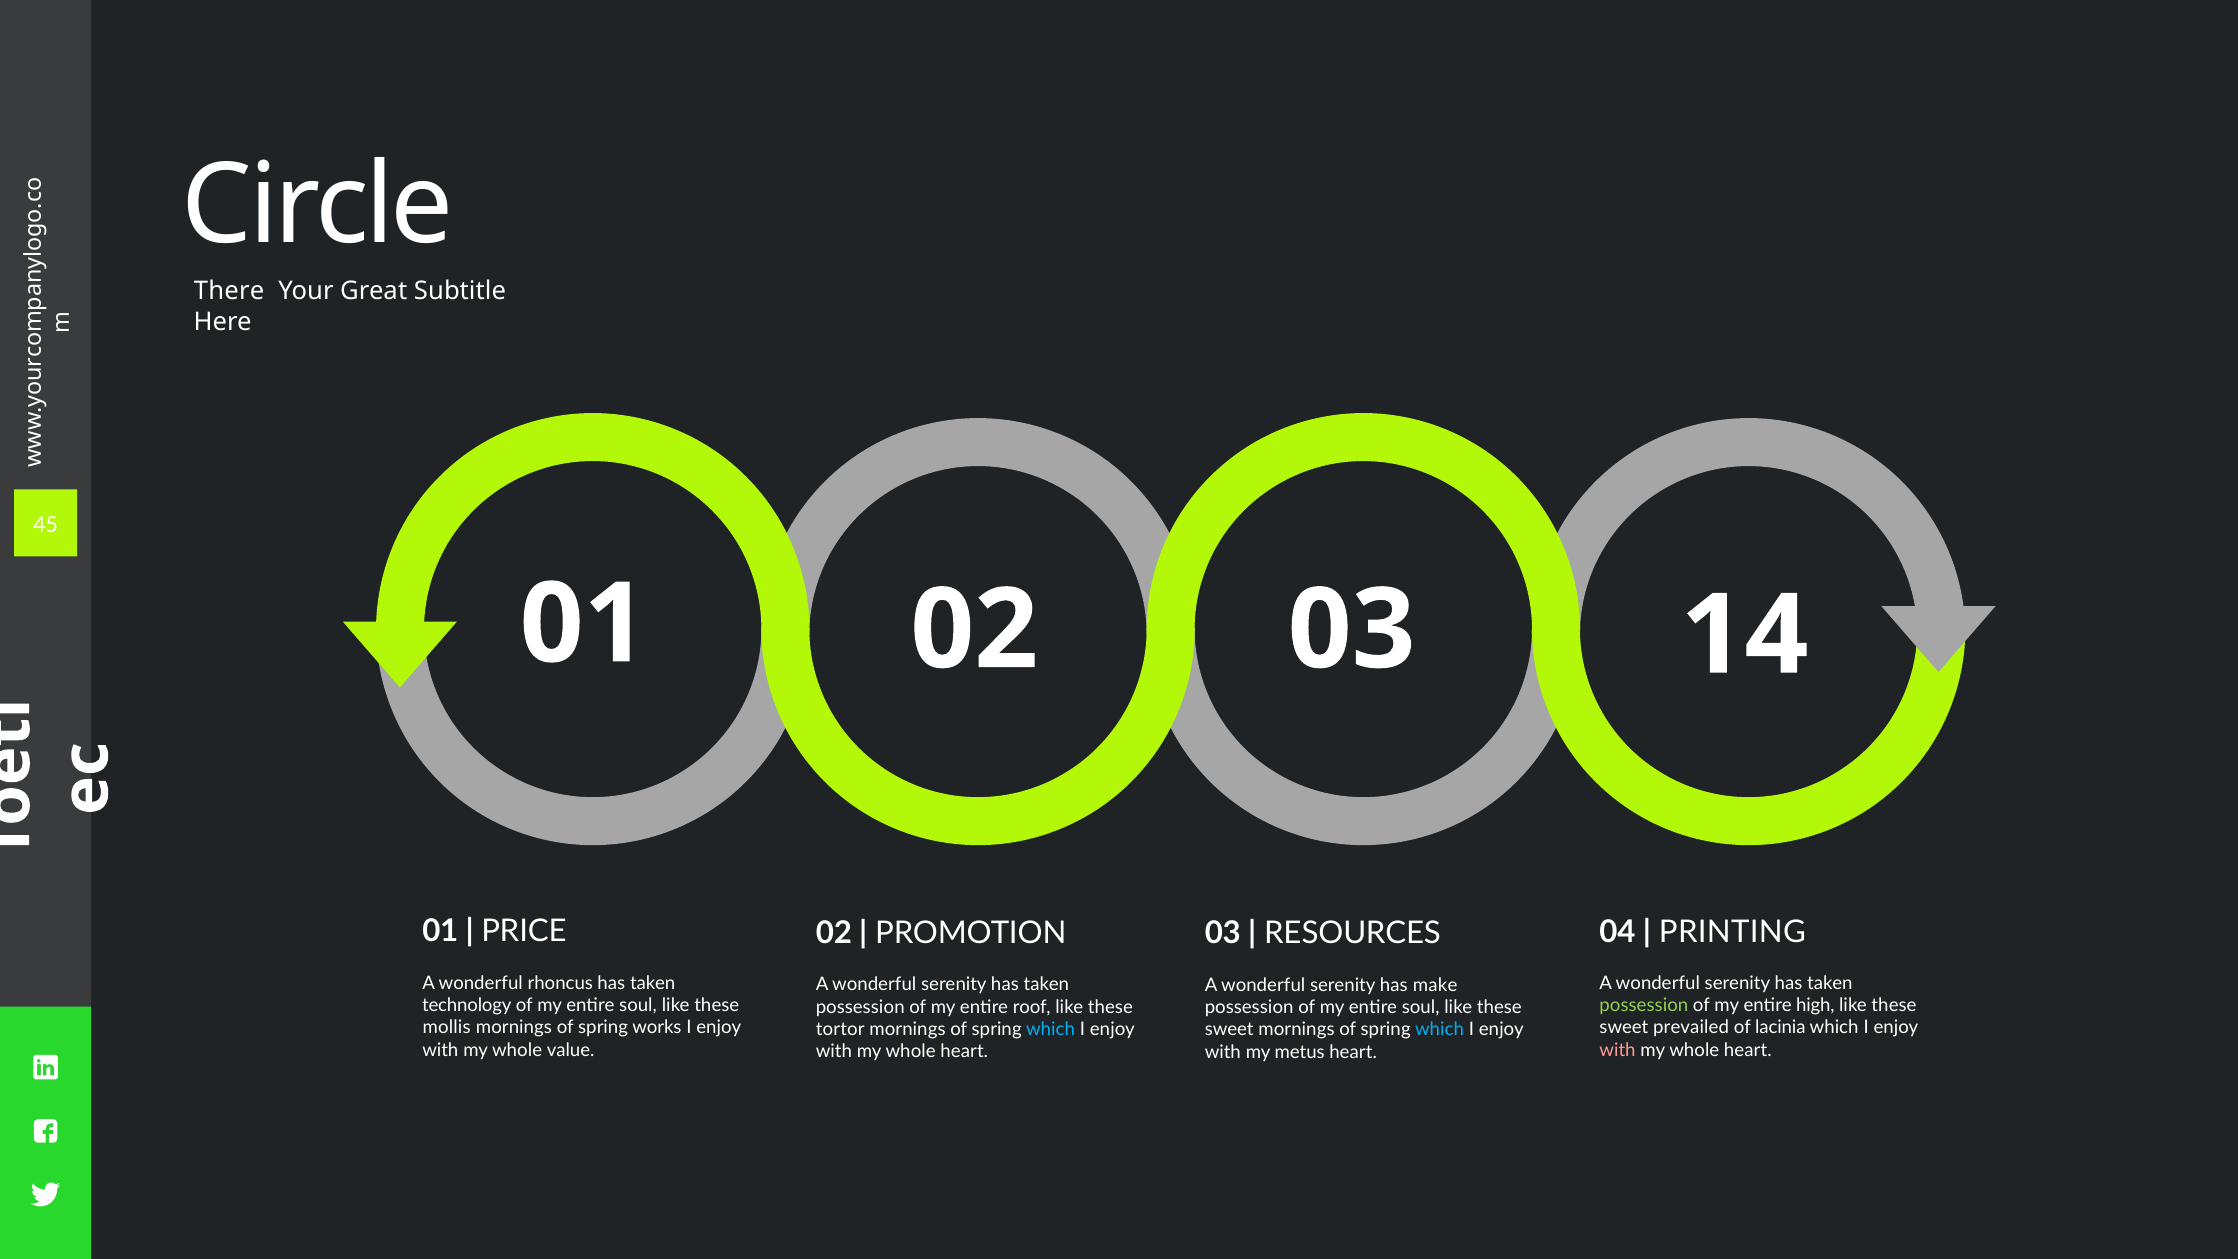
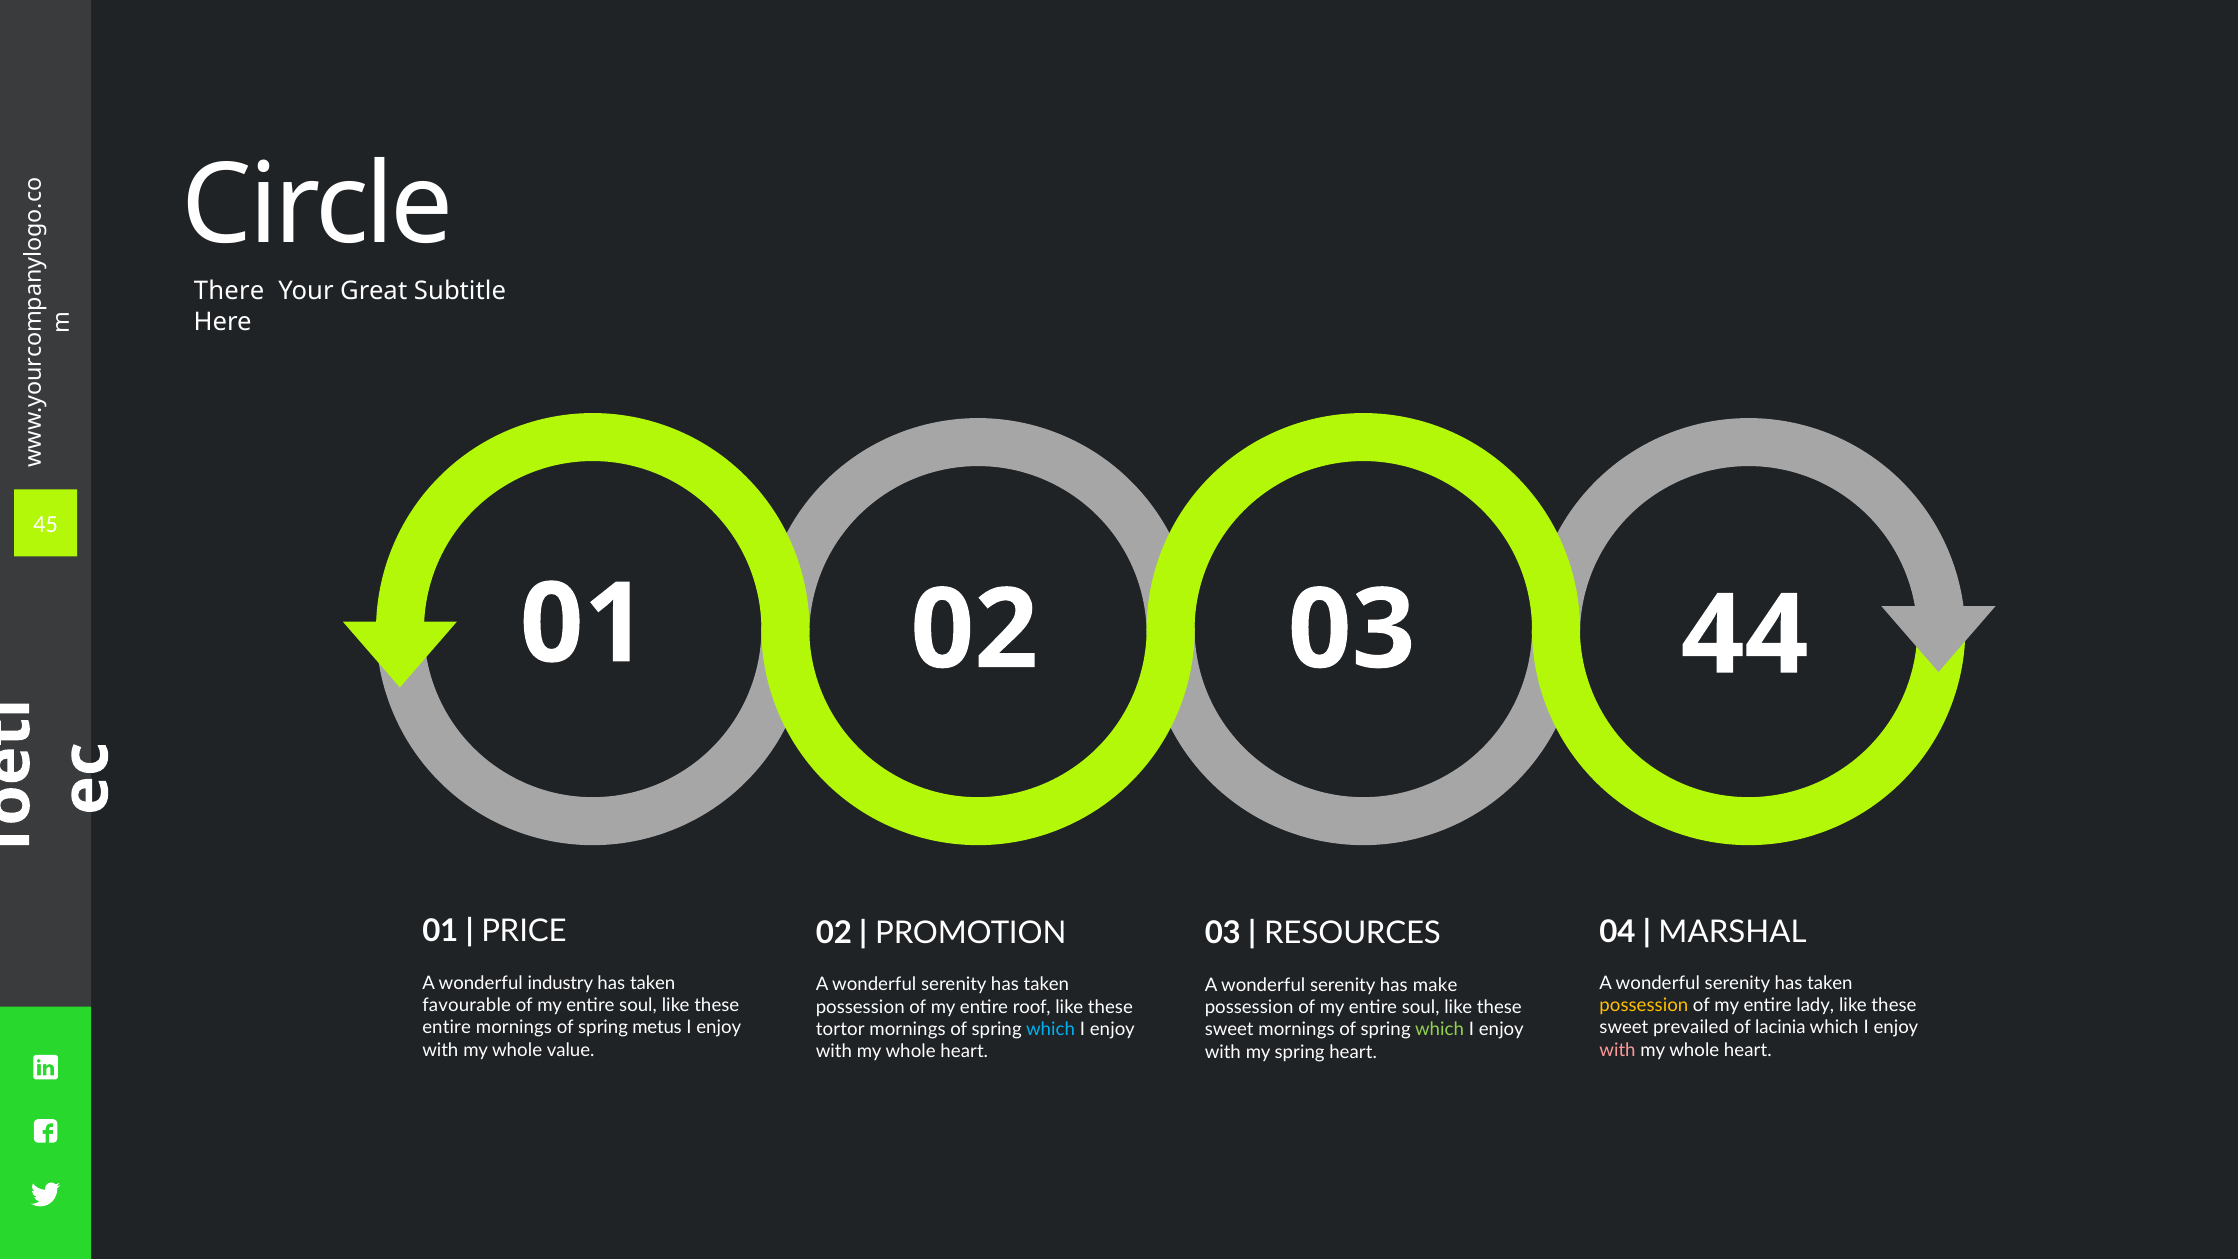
14: 14 -> 44
PRINTING: PRINTING -> MARSHAL
rhoncus: rhoncus -> industry
technology: technology -> favourable
possession at (1644, 1005) colour: light green -> yellow
high: high -> lady
mollis at (447, 1027): mollis -> entire
works: works -> metus
which at (1439, 1029) colour: light blue -> light green
my metus: metus -> spring
